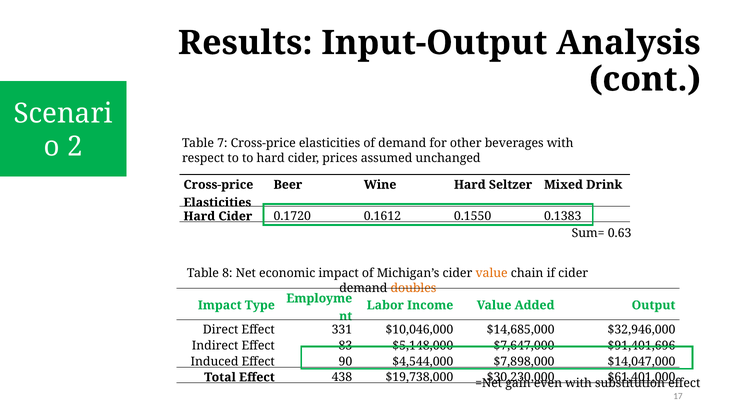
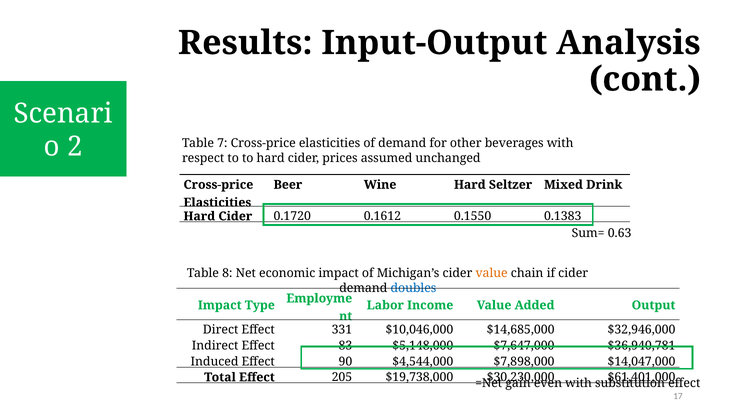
doubles colour: orange -> blue
$91,401,696: $91,401,696 -> $36,940,781
438: 438 -> 205
